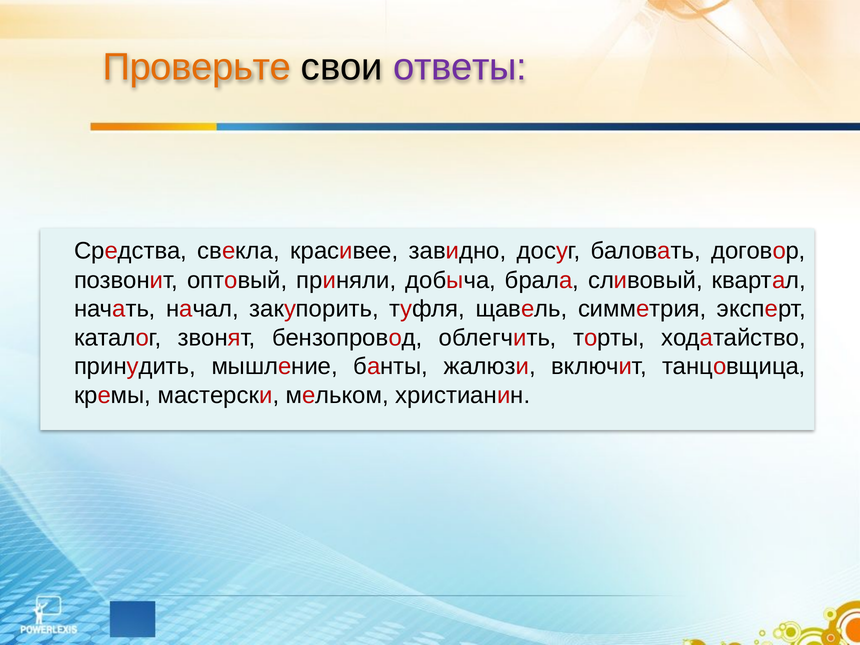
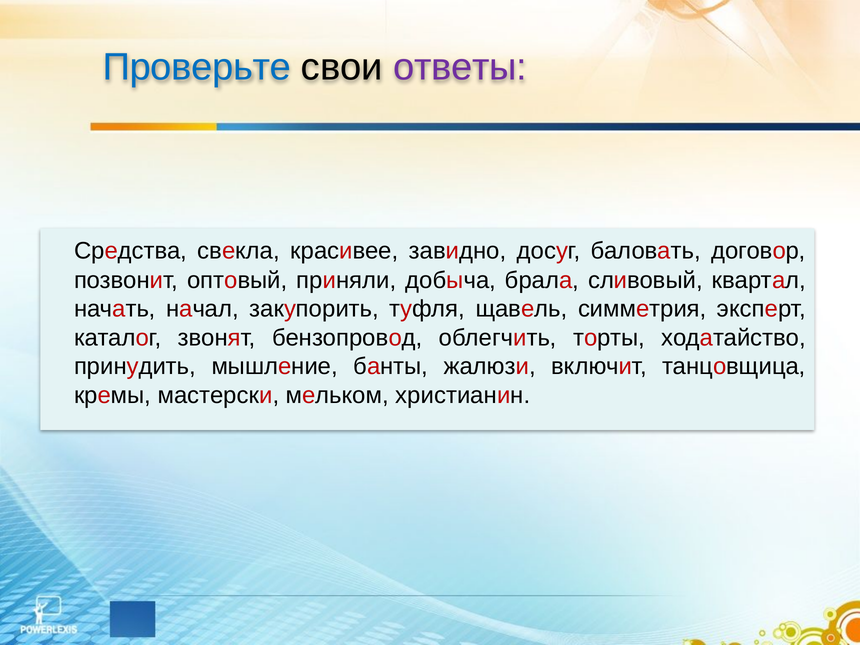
Проверьте colour: orange -> blue
